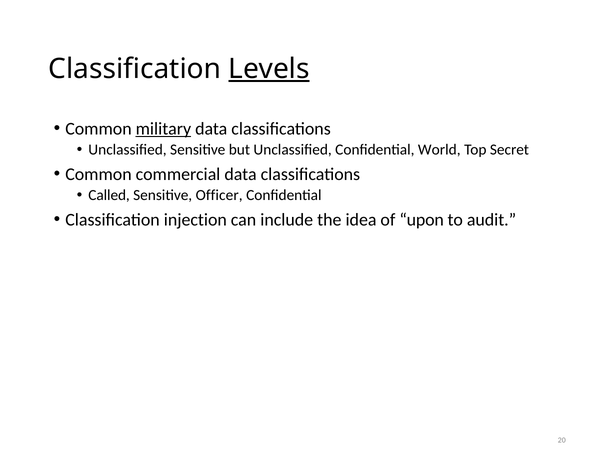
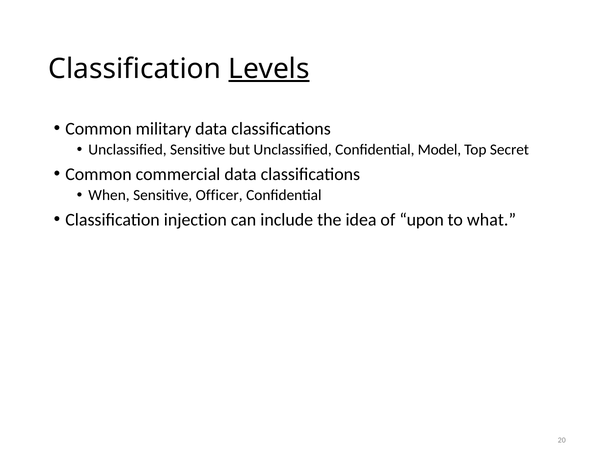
military underline: present -> none
World: World -> Model
Called: Called -> When
audit: audit -> what
